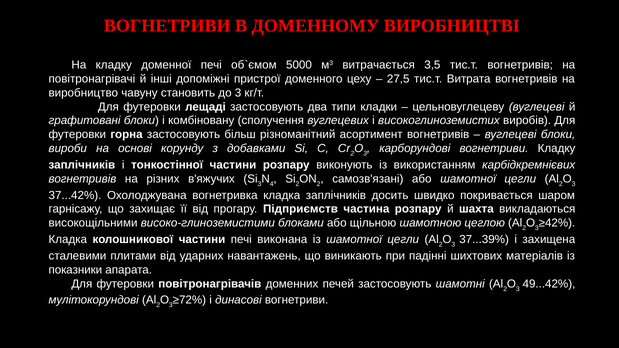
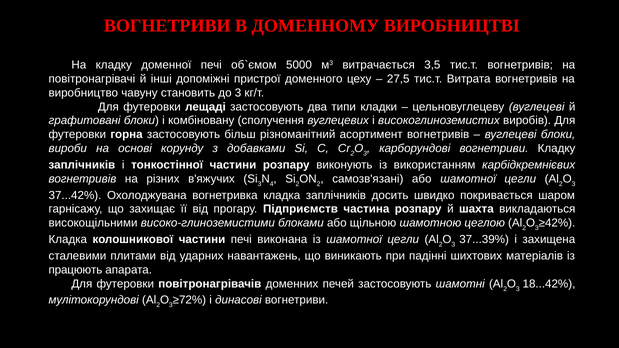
показники: показники -> працюють
49...42%: 49...42% -> 18...42%
